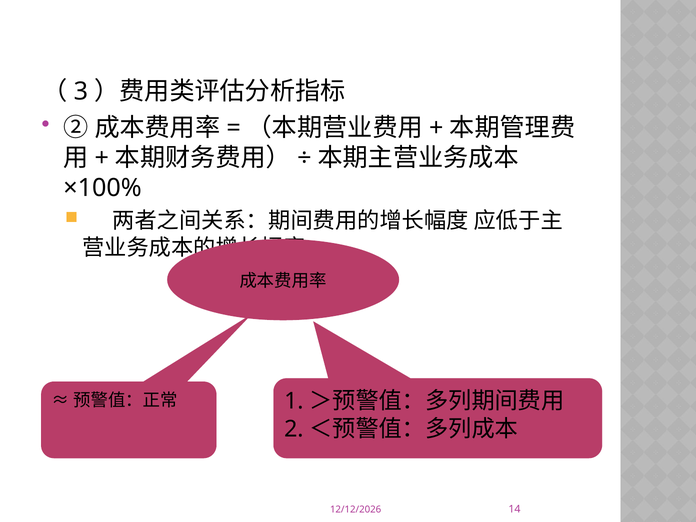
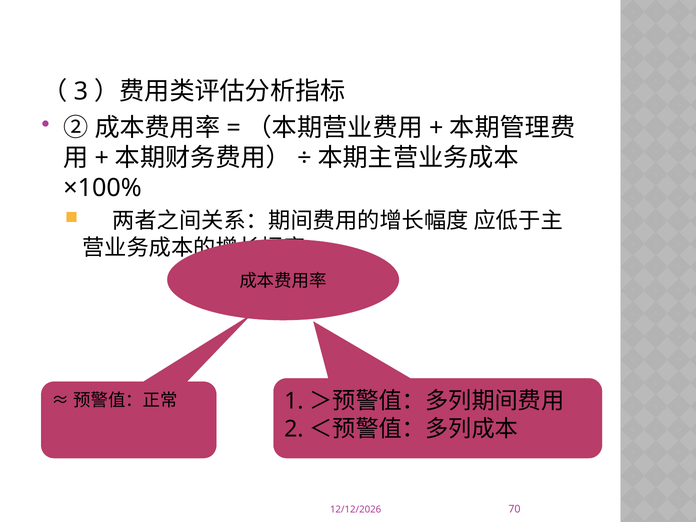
14: 14 -> 70
